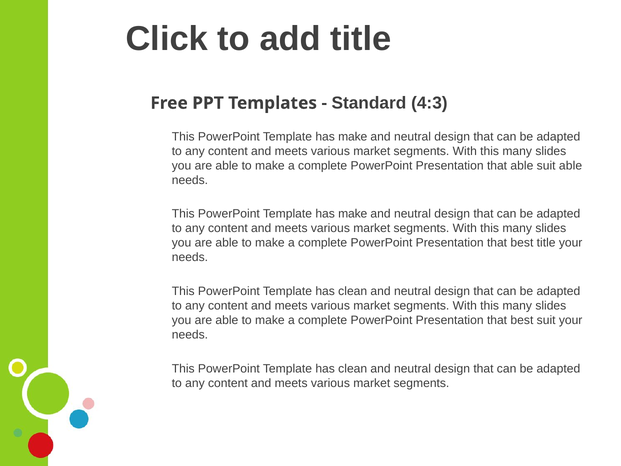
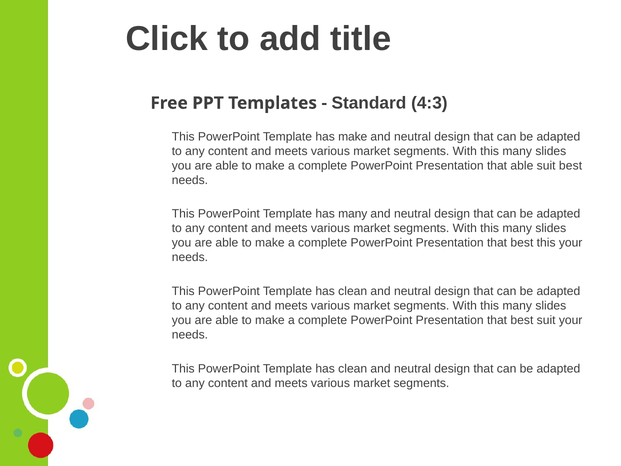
suit able: able -> best
make at (353, 214): make -> many
best title: title -> this
